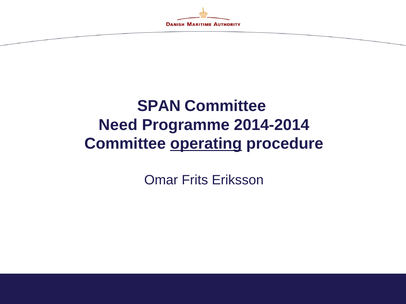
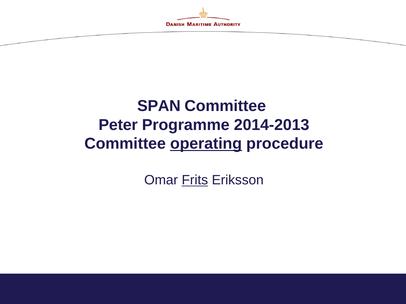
Need: Need -> Peter
2014-2014: 2014-2014 -> 2014-2013
Frits underline: none -> present
